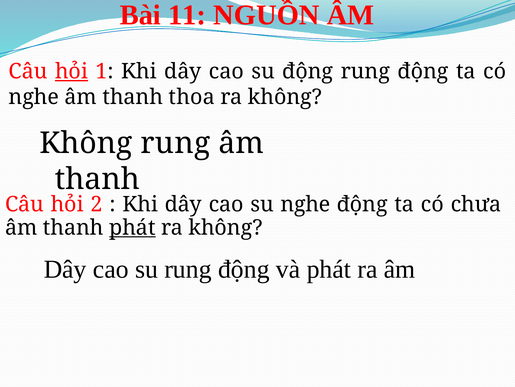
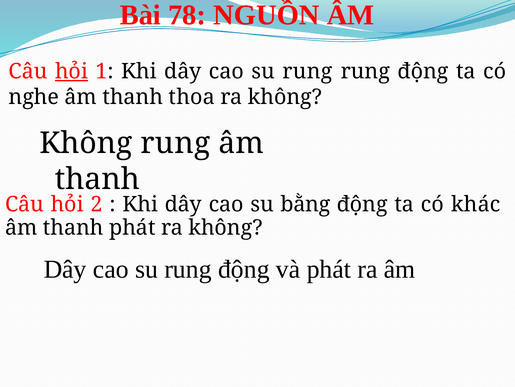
11: 11 -> 78
động at (308, 71): động -> rung
su nghe: nghe -> bằng
chưa: chưa -> khác
phát at (132, 227) underline: present -> none
